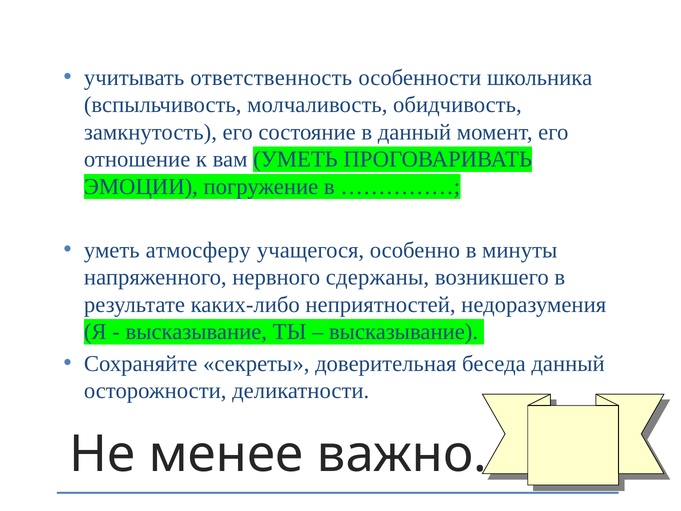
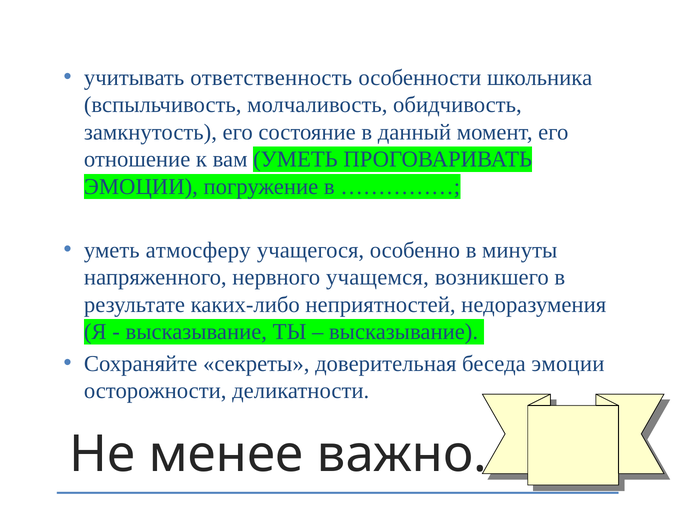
сдержаны: сдержаны -> учащемся
беседа данный: данный -> эмоции
